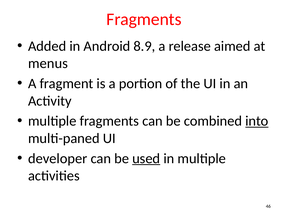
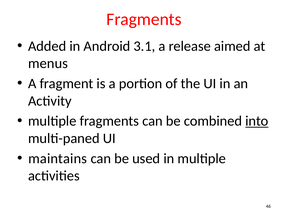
8.9: 8.9 -> 3.1
developer: developer -> maintains
used underline: present -> none
